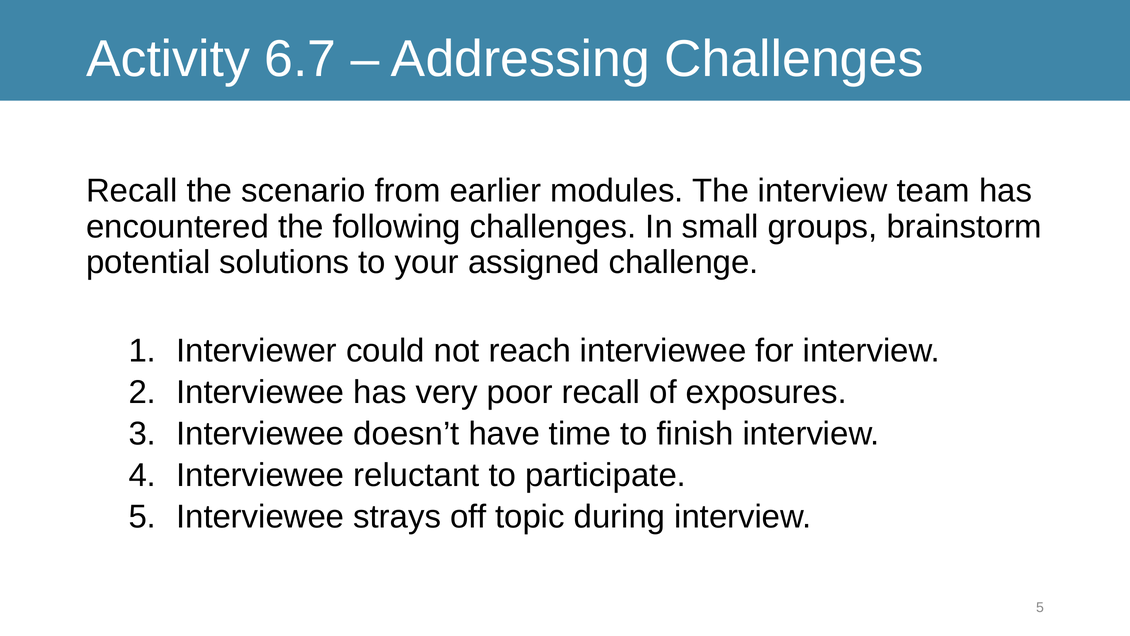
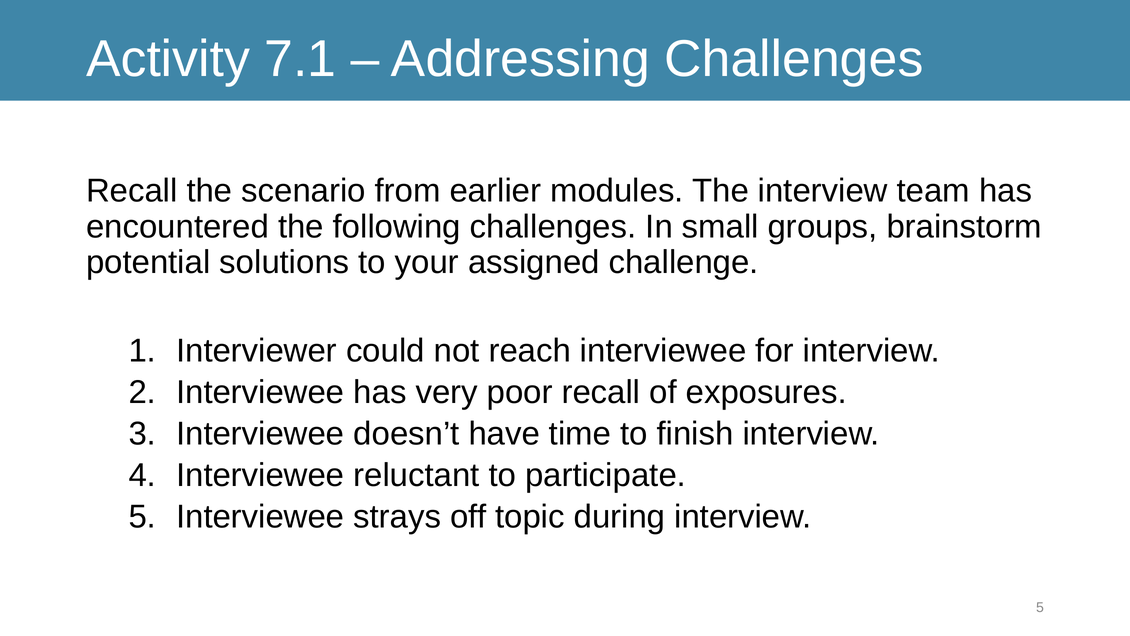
6.7: 6.7 -> 7.1
